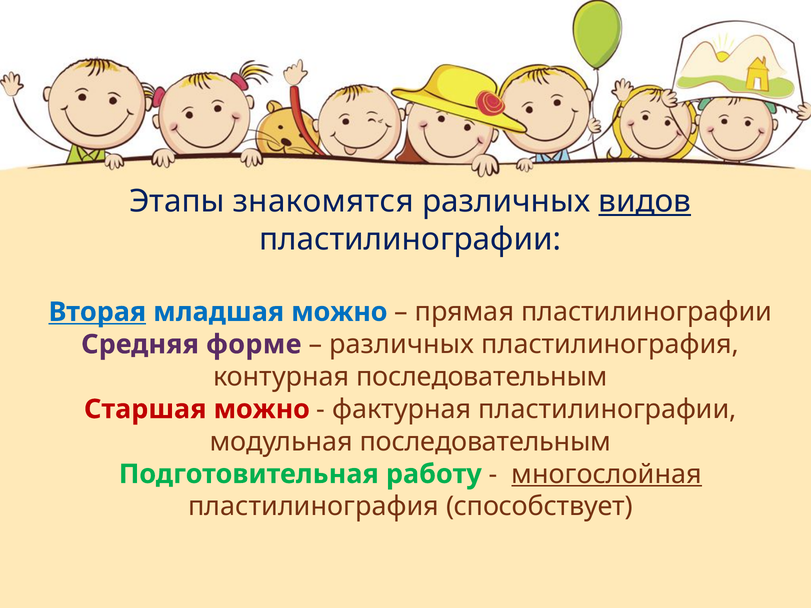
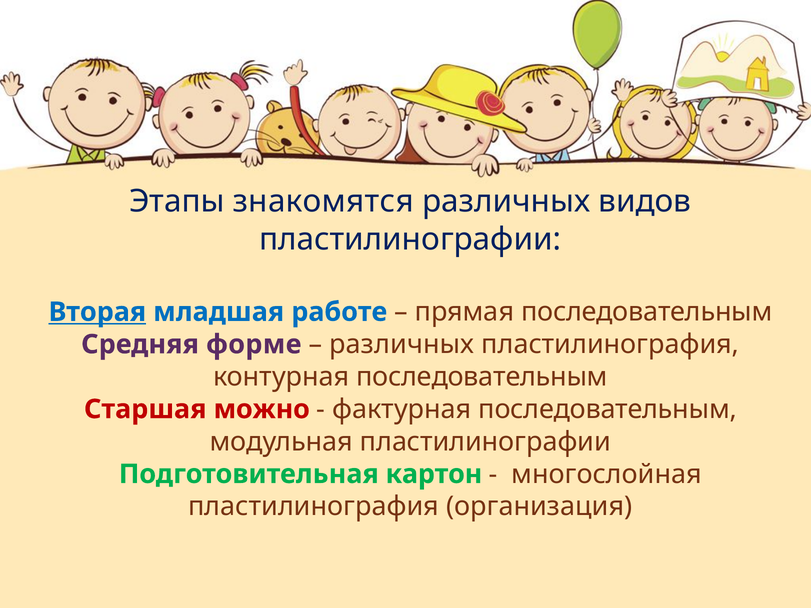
видов underline: present -> none
младшая можно: можно -> работе
прямая пластилинографии: пластилинографии -> последовательным
фактурная пластилинографии: пластилинографии -> последовательным
модульная последовательным: последовательным -> пластилинографии
работу: работу -> картон
многослойная underline: present -> none
способствует: способствует -> организация
